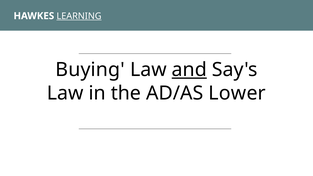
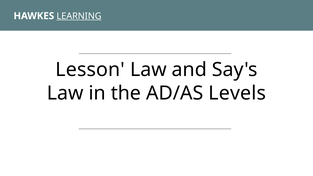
Buying: Buying -> Lesson
and underline: present -> none
Lower: Lower -> Levels
